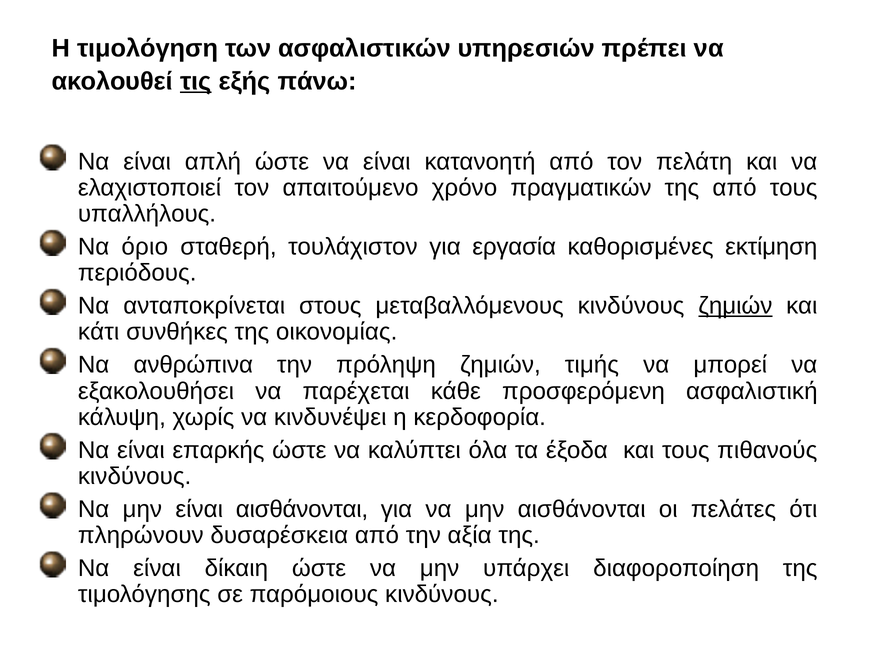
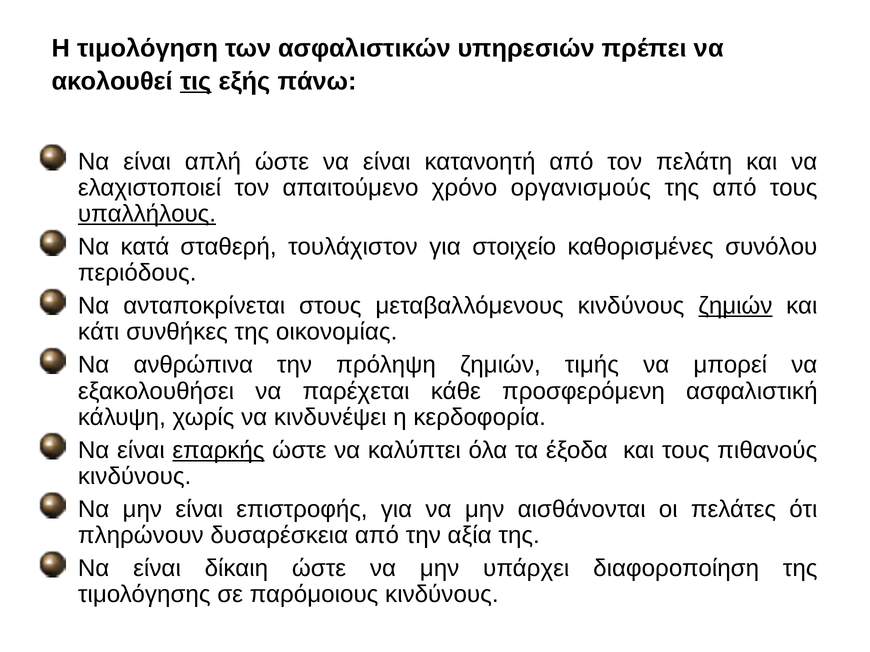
πραγματικών: πραγματικών -> οργανισμούς
υπαλλήλους underline: none -> present
όριο: όριο -> κατά
εργασία: εργασία -> στοιχείο
εκτίμηση: εκτίμηση -> συνόλου
επαρκής underline: none -> present
είναι αισθάνονται: αισθάνονται -> επιστροφής
